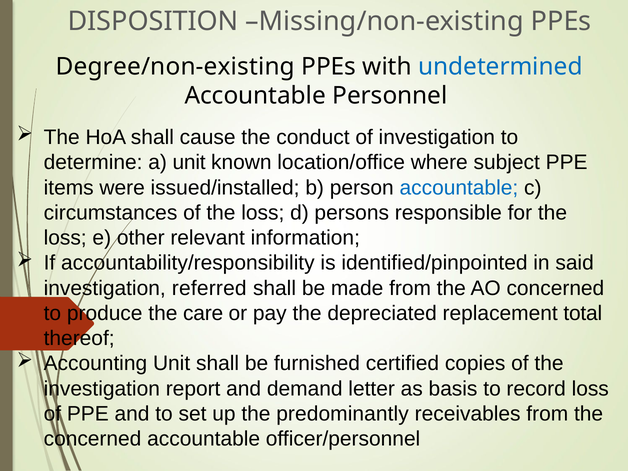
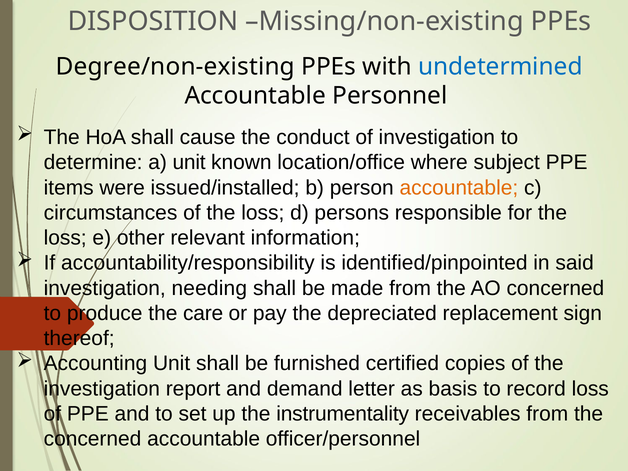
accountable at (459, 188) colour: blue -> orange
referred: referred -> needing
total: total -> sign
predominantly: predominantly -> instrumentality
